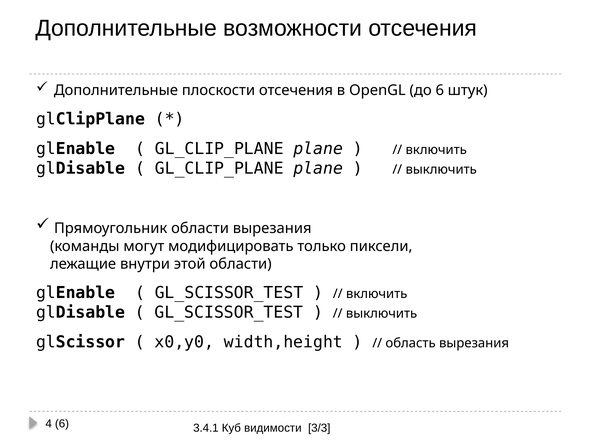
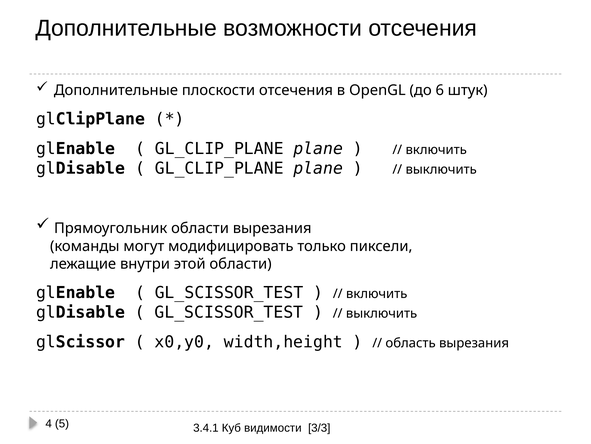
4 6: 6 -> 5
